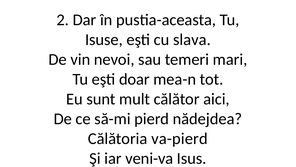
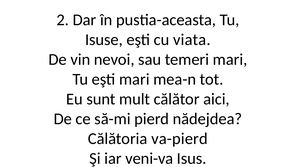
slava: slava -> viata
eşti doar: doar -> mari
